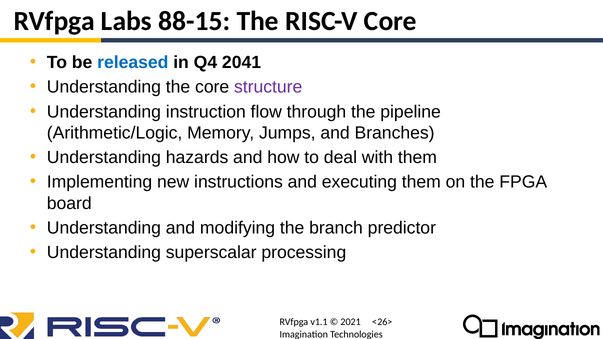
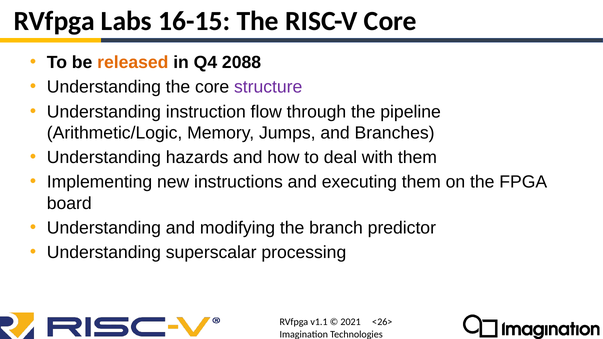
88-15: 88-15 -> 16-15
released colour: blue -> orange
2041: 2041 -> 2088
